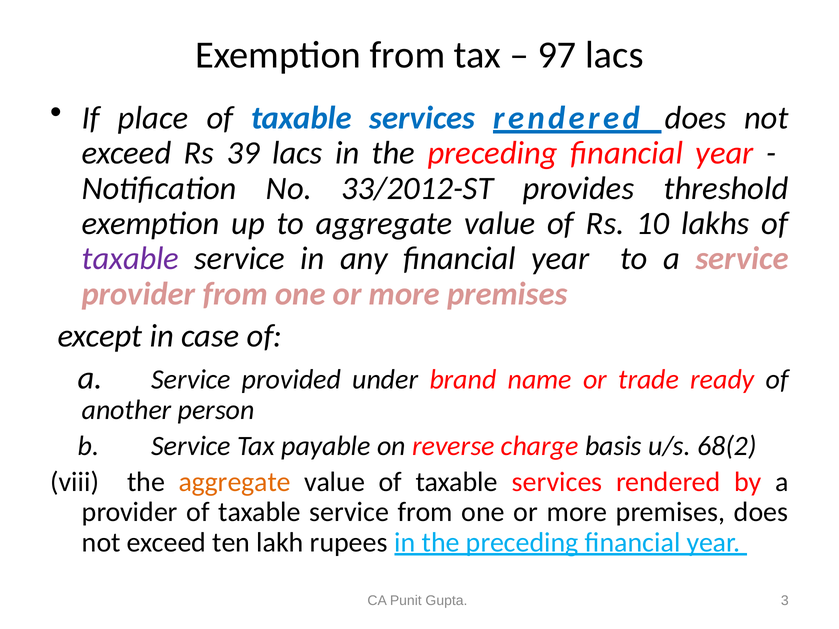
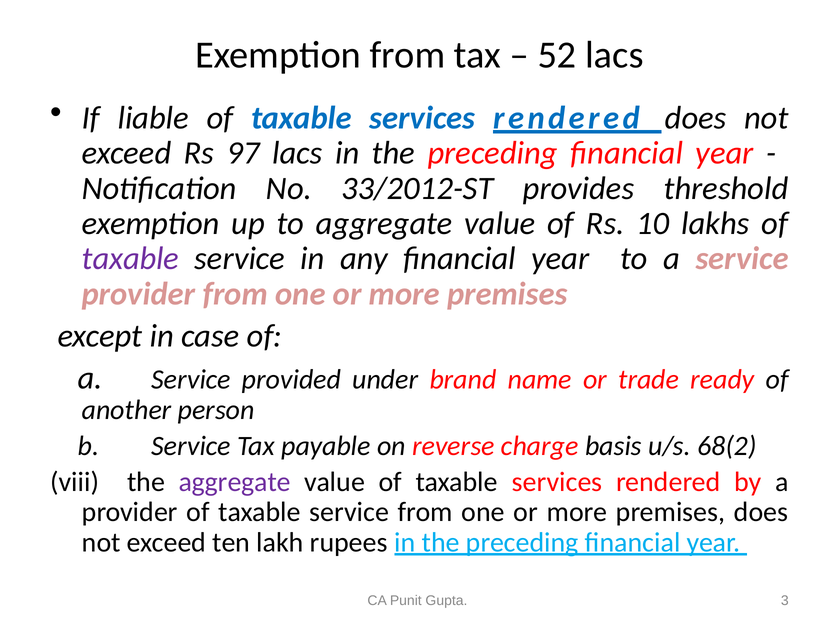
97: 97 -> 52
place: place -> liable
39: 39 -> 97
aggregate at (235, 482) colour: orange -> purple
